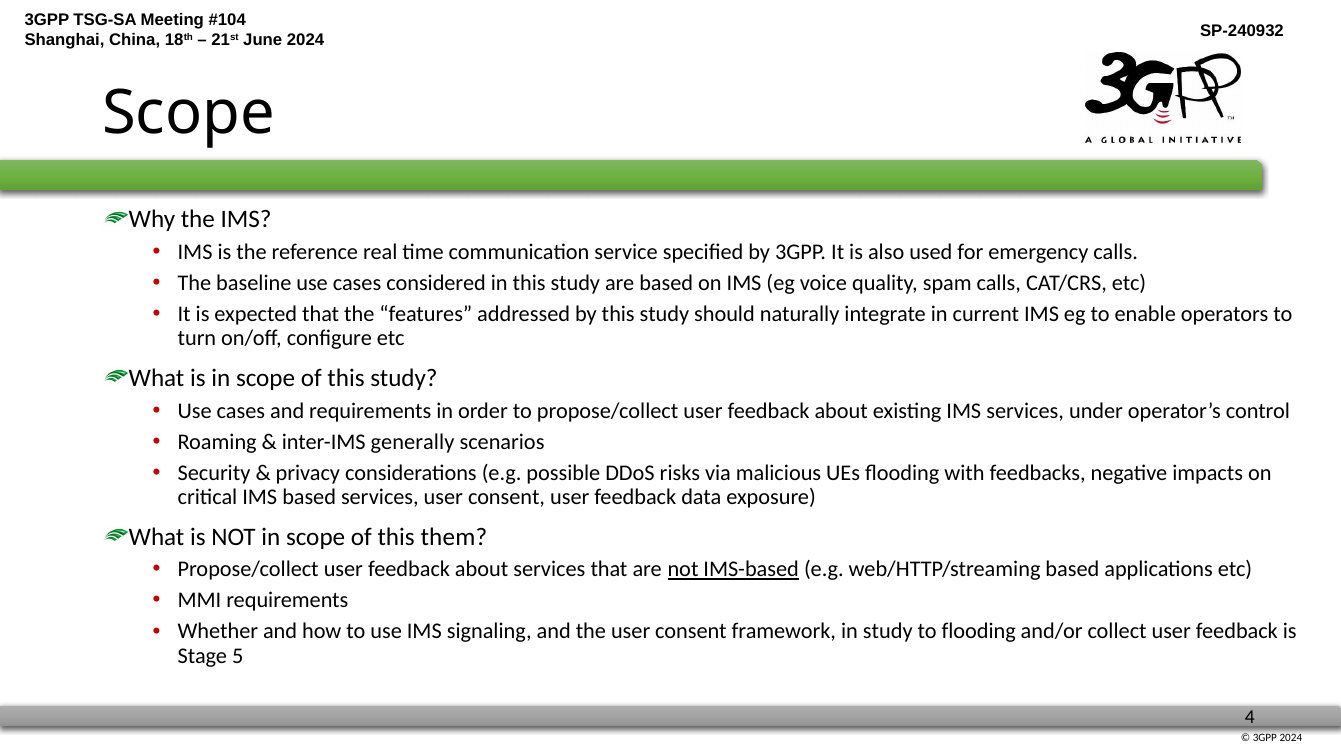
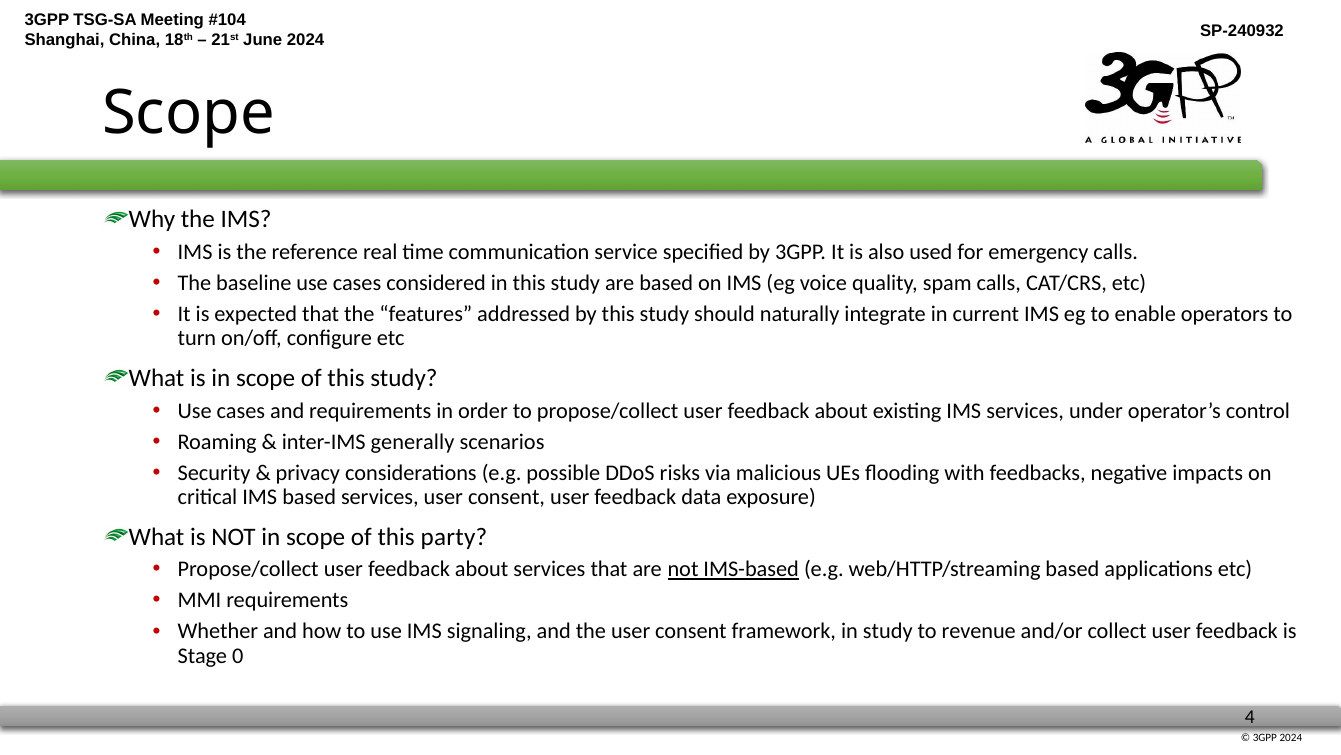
them: them -> party
to flooding: flooding -> revenue
5: 5 -> 0
